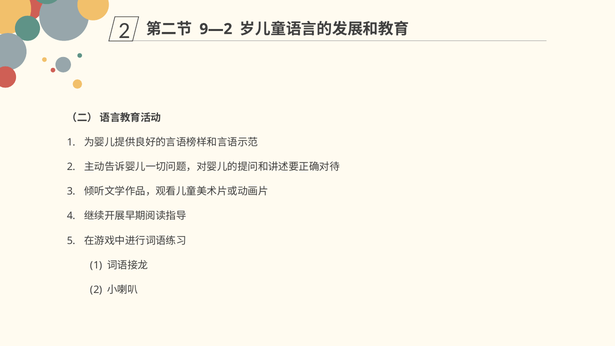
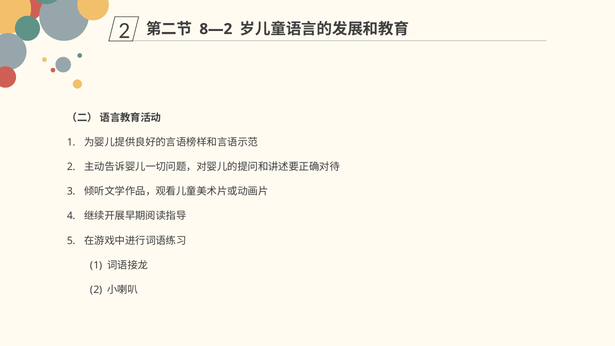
9—2: 9—2 -> 8—2
